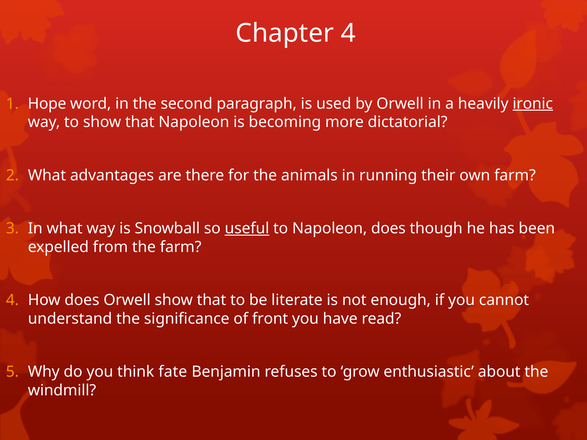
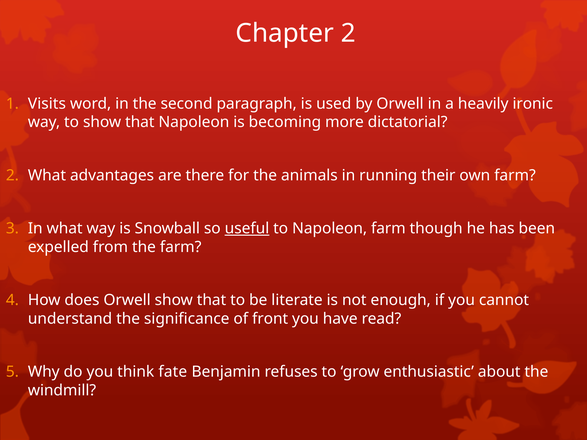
Chapter 4: 4 -> 2
Hope: Hope -> Visits
ironic underline: present -> none
Napoleon does: does -> farm
